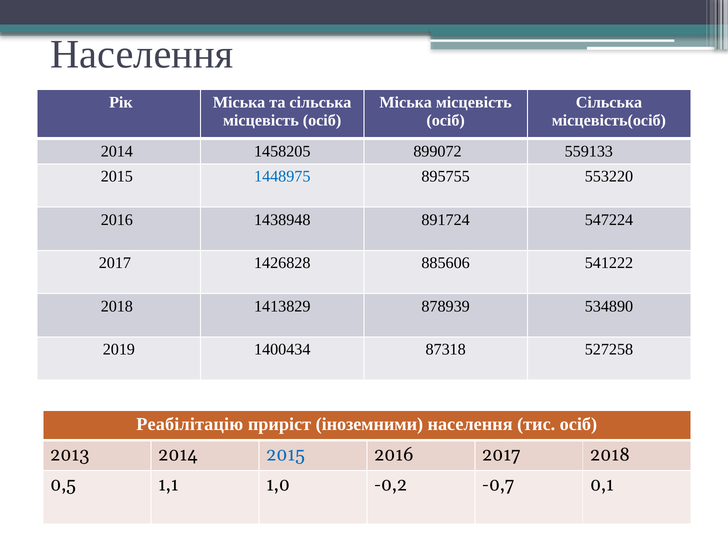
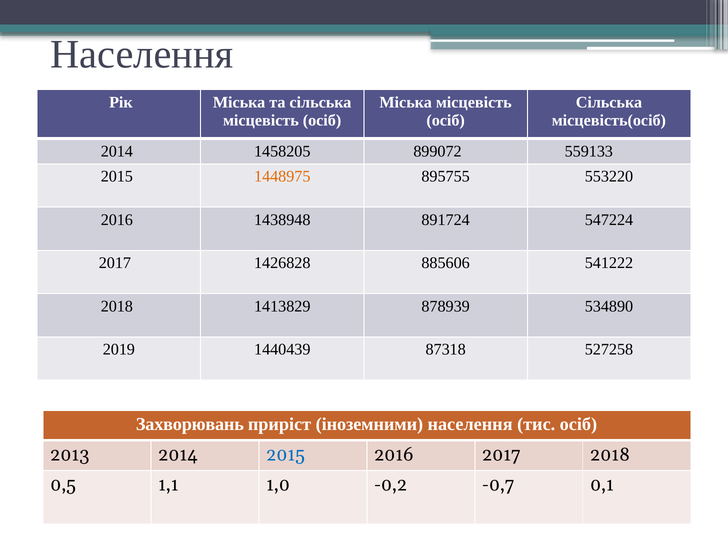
1448975 colour: blue -> orange
1400434: 1400434 -> 1440439
Реабілітацію: Реабілітацію -> Захворювань
